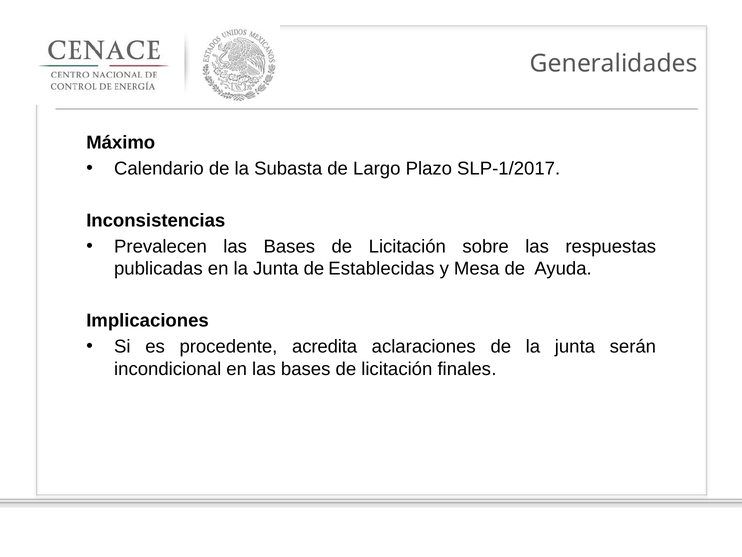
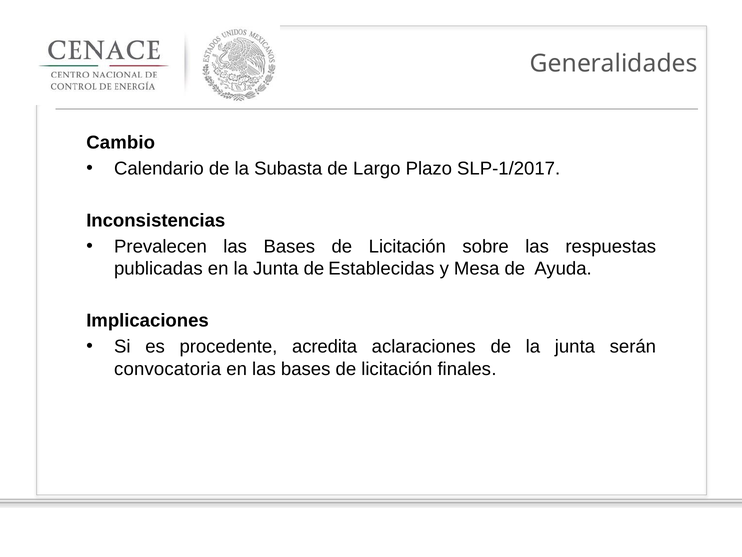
Máximo: Máximo -> Cambio
incondicional: incondicional -> convocatoria
